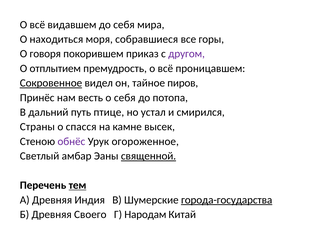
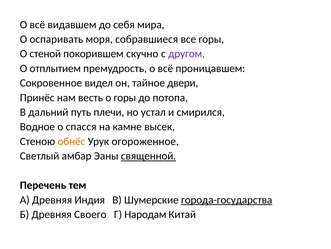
находиться: находиться -> оспаривать
говоря: говоря -> стеной
приказ: приказ -> скучно
Сокровенное underline: present -> none
пиров: пиров -> двери
о себя: себя -> горы
птице: птице -> плечи
Страны: Страны -> Водное
обнёс colour: purple -> orange
тем underline: present -> none
